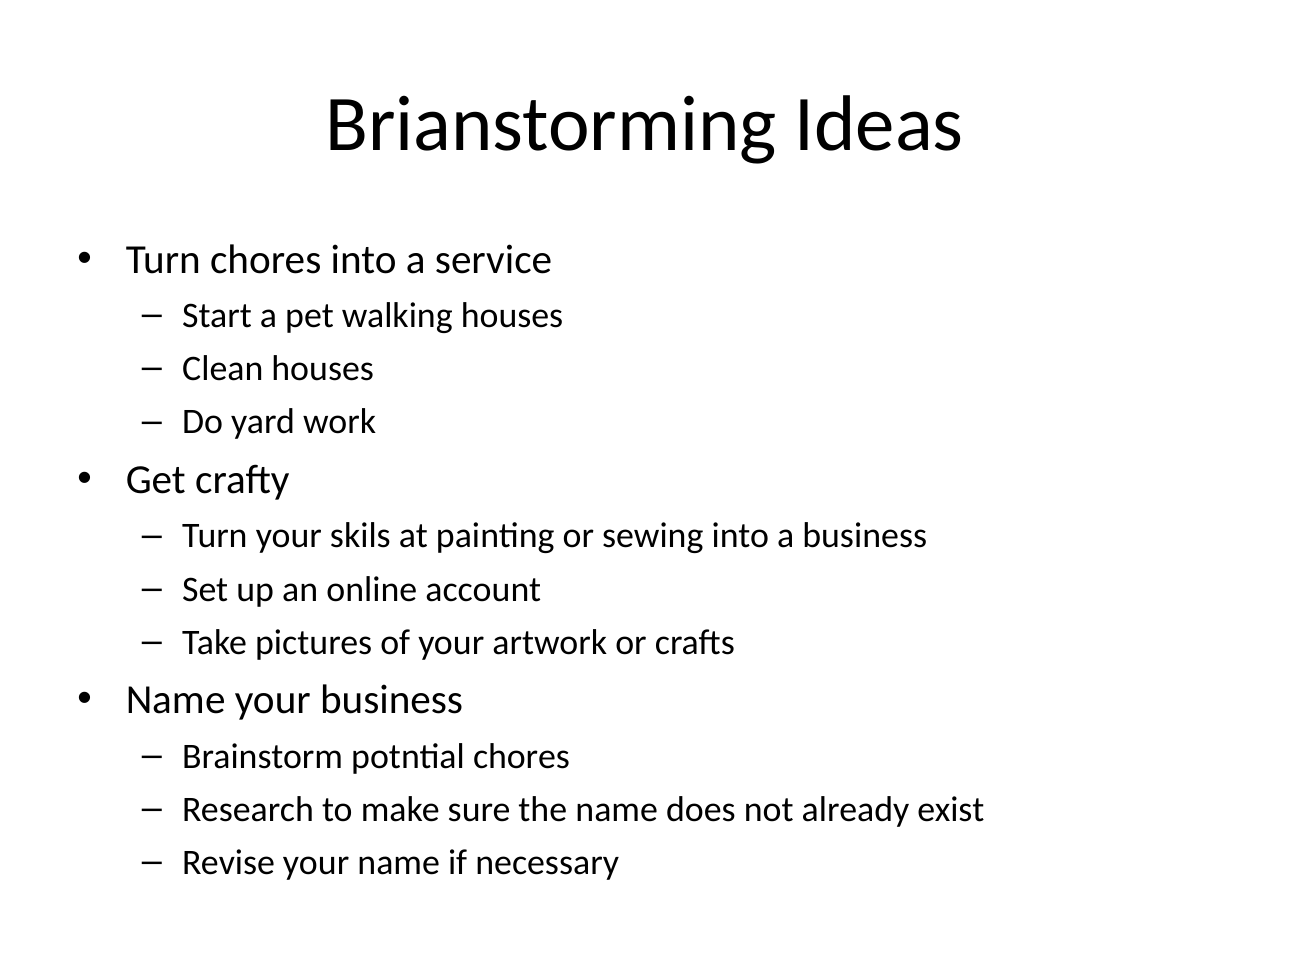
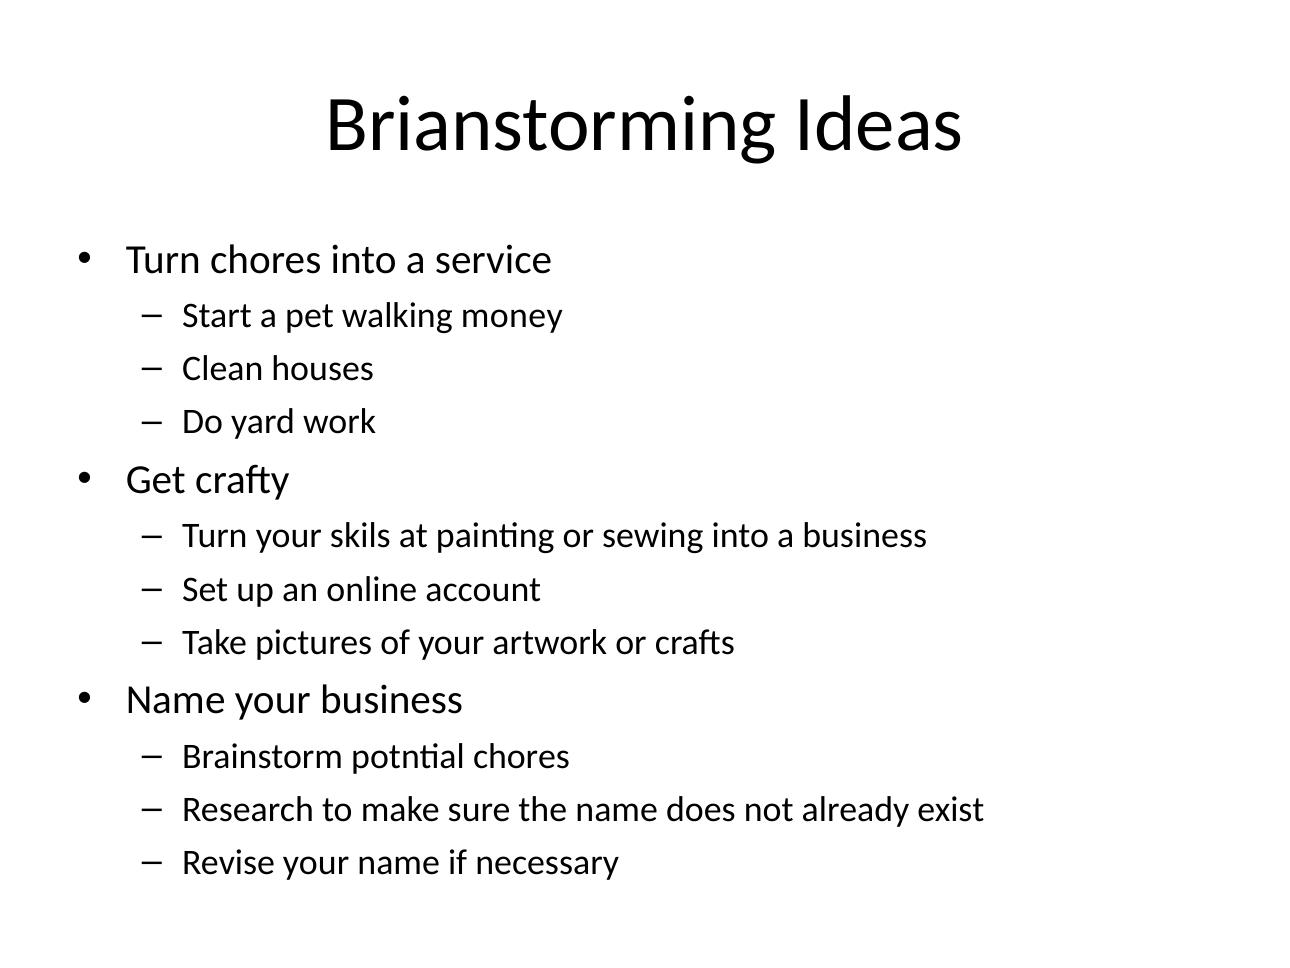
walking houses: houses -> money
